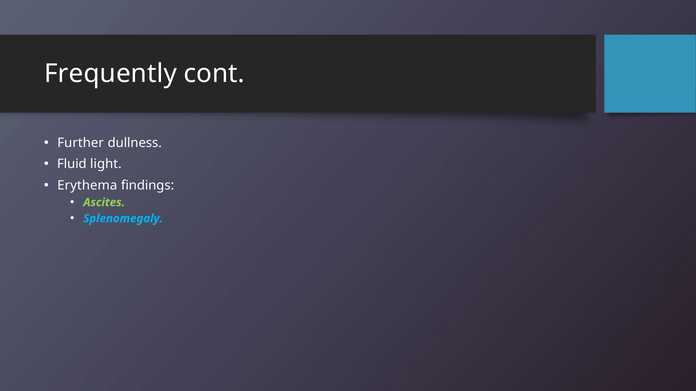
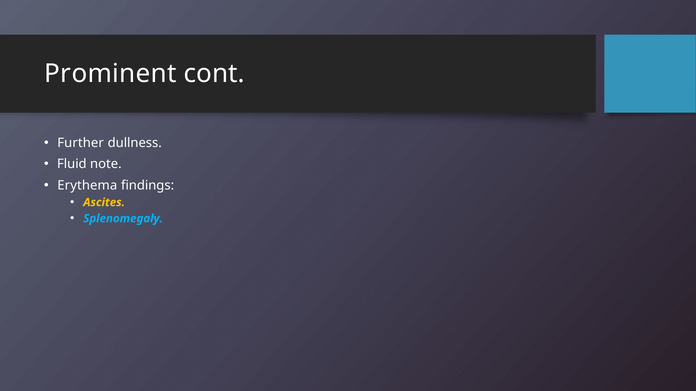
Frequently: Frequently -> Prominent
light: light -> note
Ascites colour: light green -> yellow
